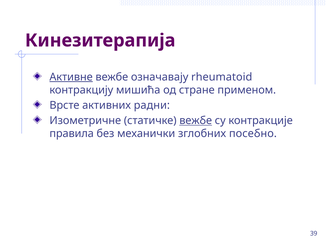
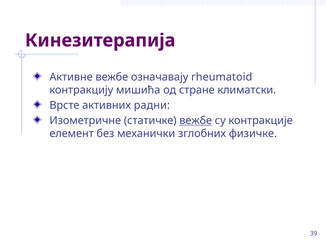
Активне underline: present -> none
применом: применом -> климатски
правила: правила -> елемент
посебно: посебно -> физичке
